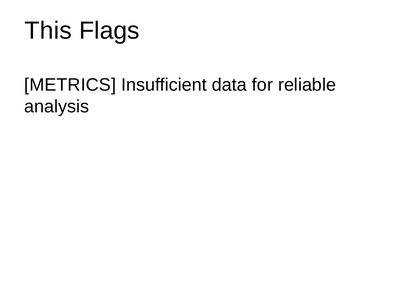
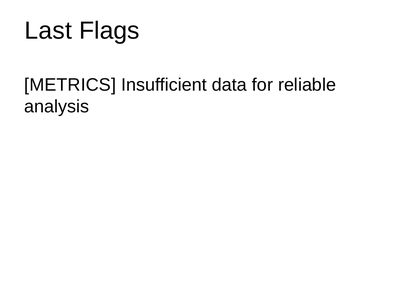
This: This -> Last
